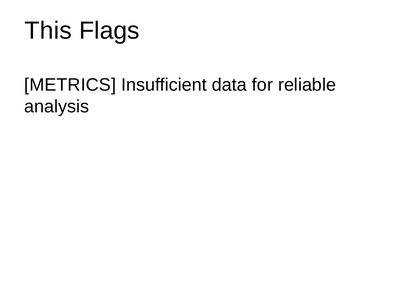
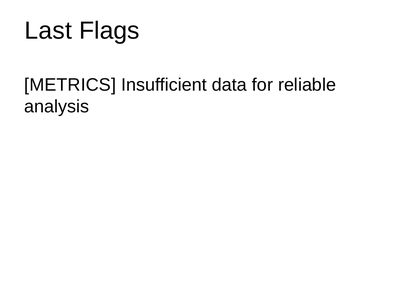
This: This -> Last
